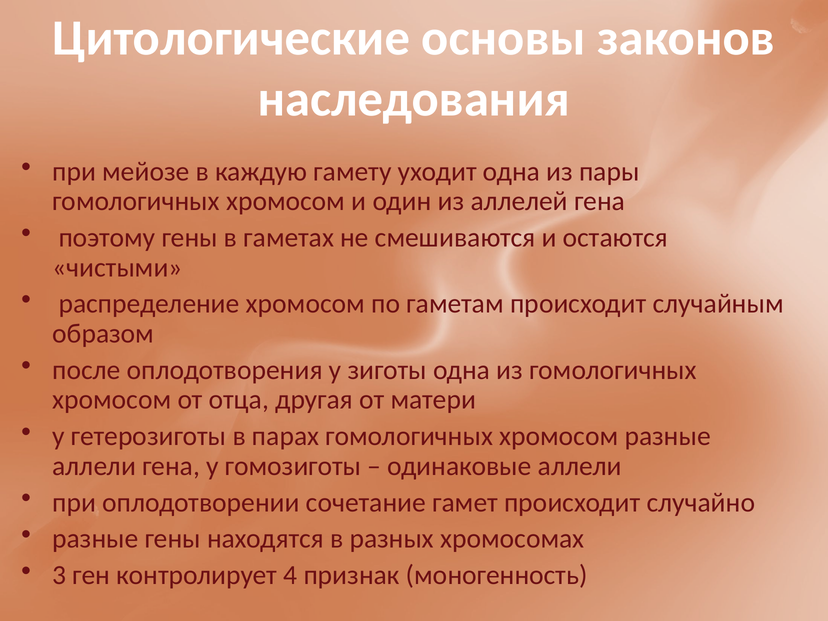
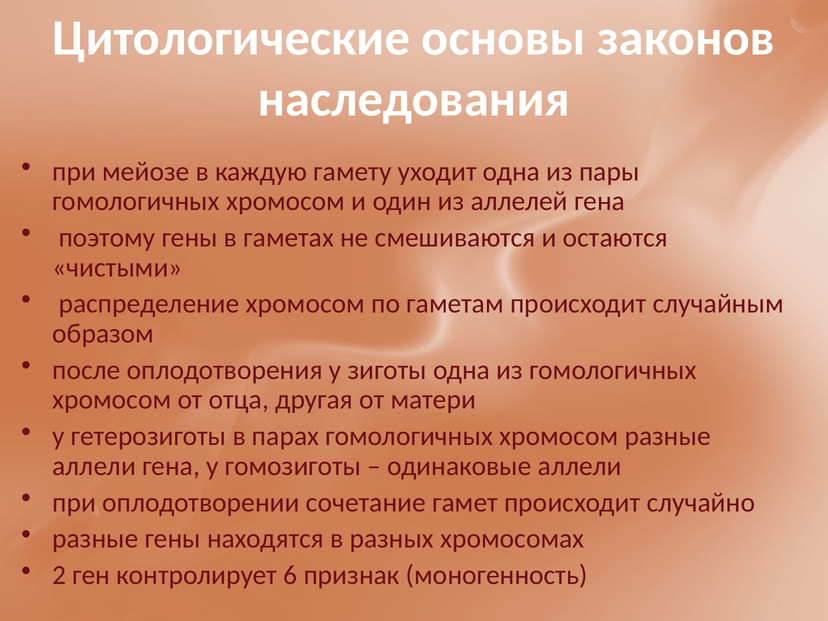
3: 3 -> 2
4: 4 -> 6
